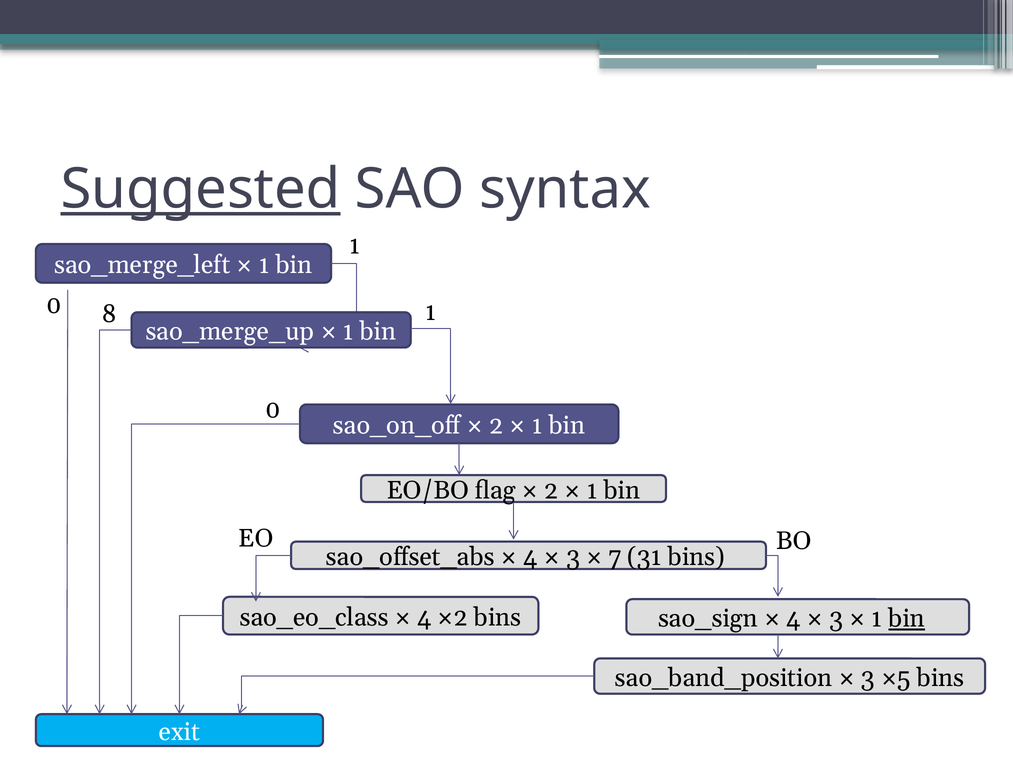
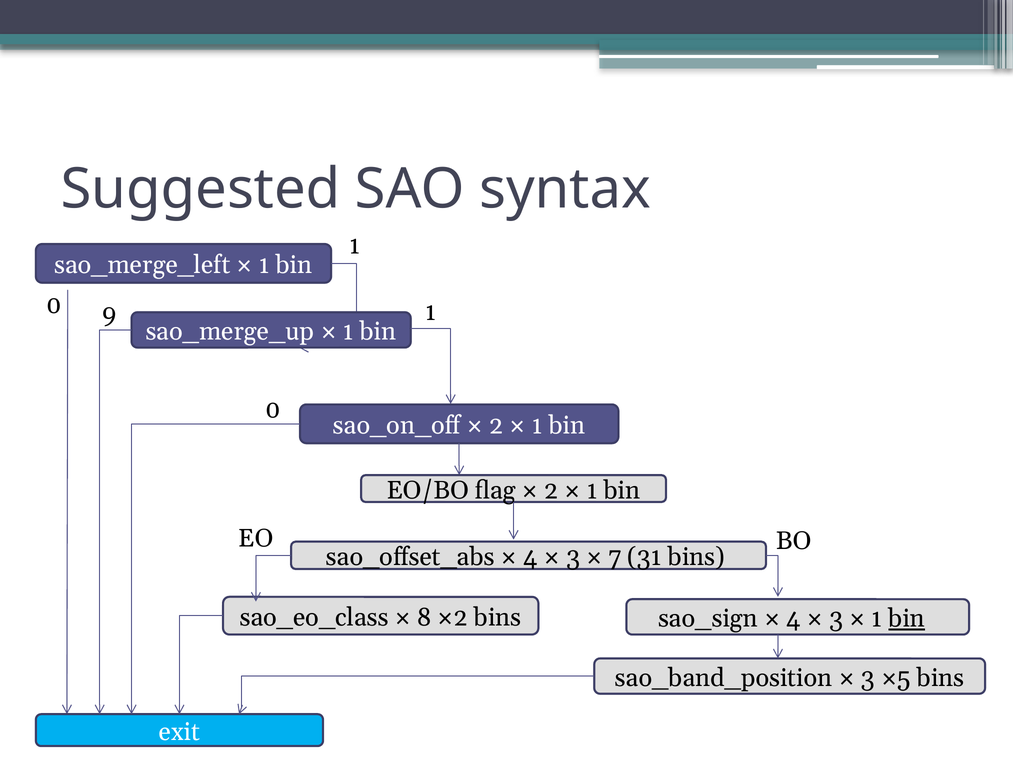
Suggested underline: present -> none
8: 8 -> 9
4 at (424, 618): 4 -> 8
